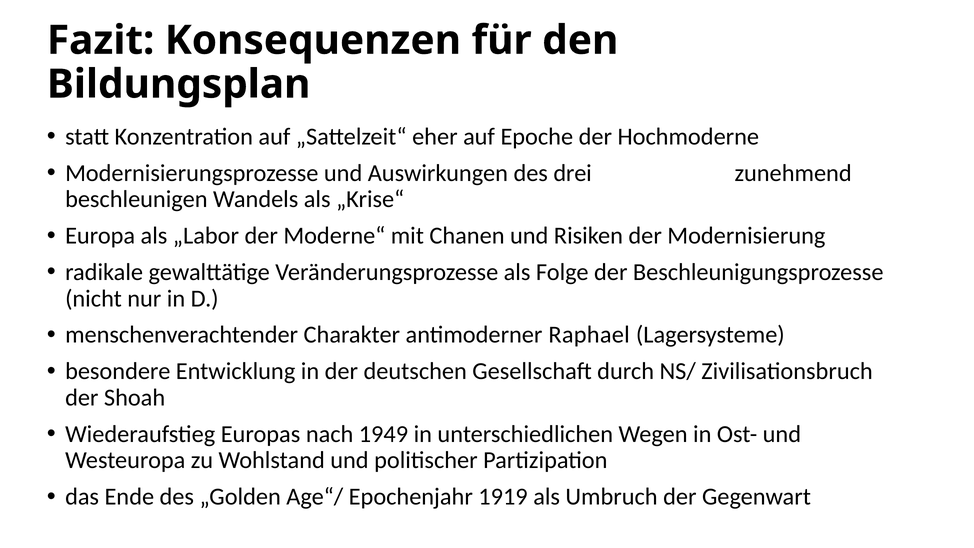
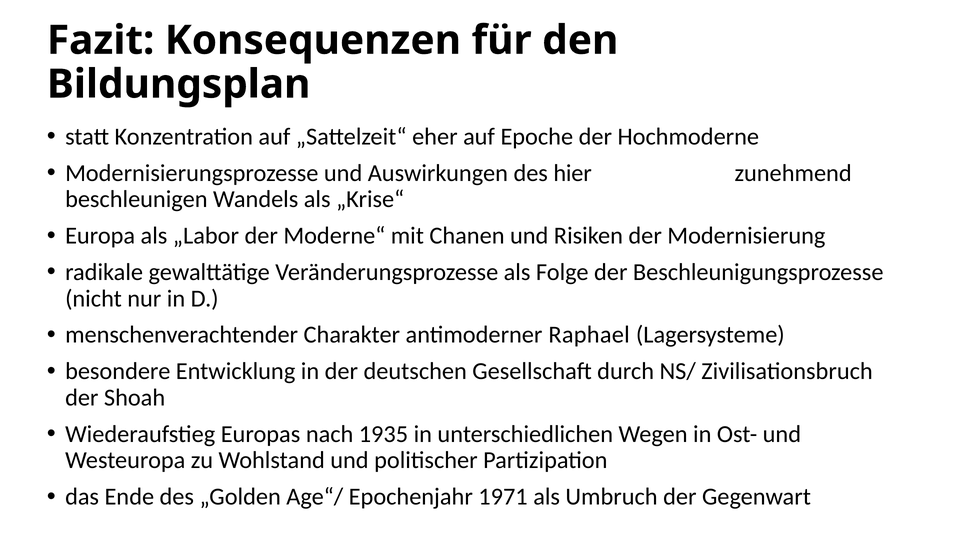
drei: drei -> hier
1949: 1949 -> 1935
1919: 1919 -> 1971
